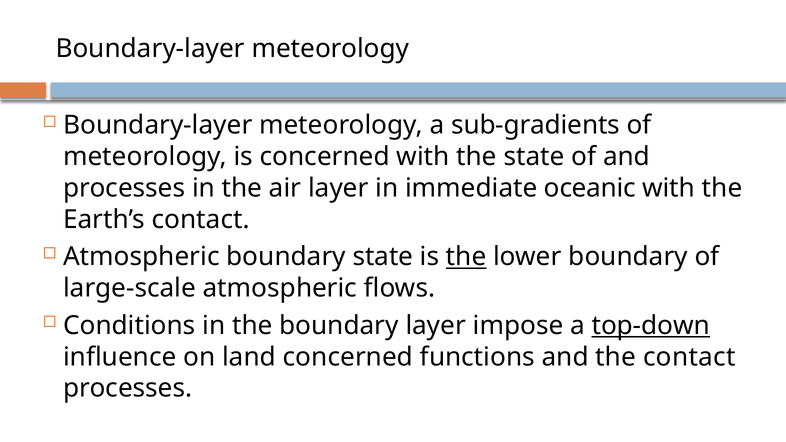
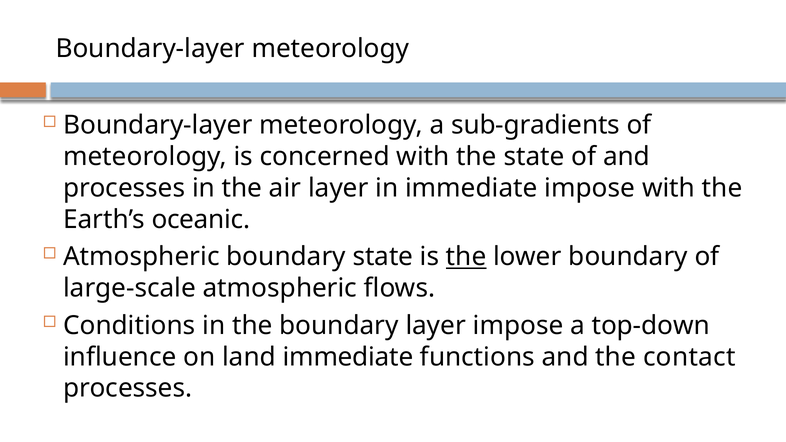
immediate oceanic: oceanic -> impose
Earth’s contact: contact -> oceanic
top-down underline: present -> none
land concerned: concerned -> immediate
